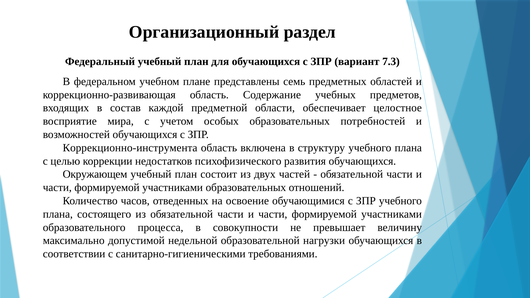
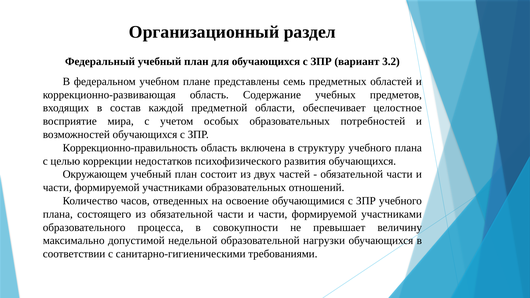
7.3: 7.3 -> 3.2
Коррекционно-инструмента: Коррекционно-инструмента -> Коррекционно-правильность
